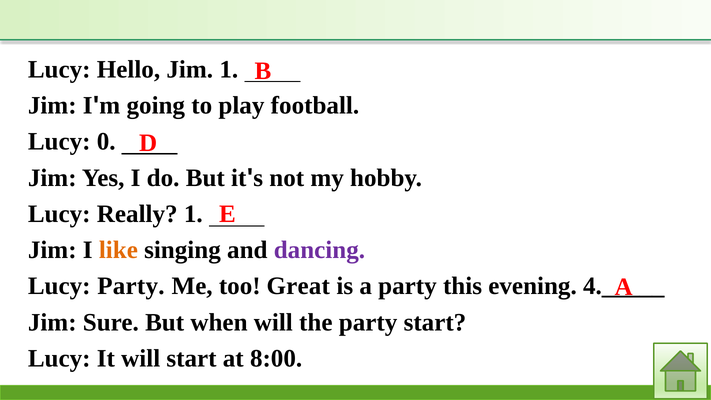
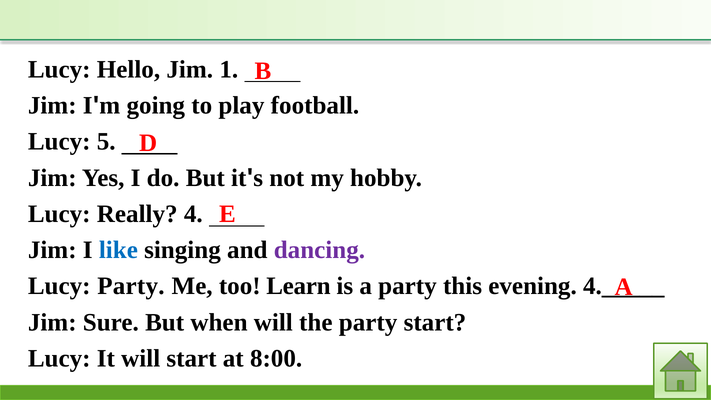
0: 0 -> 5
Really 1: 1 -> 4
like colour: orange -> blue
Great: Great -> Learn
